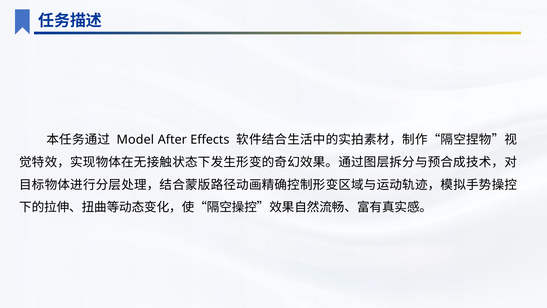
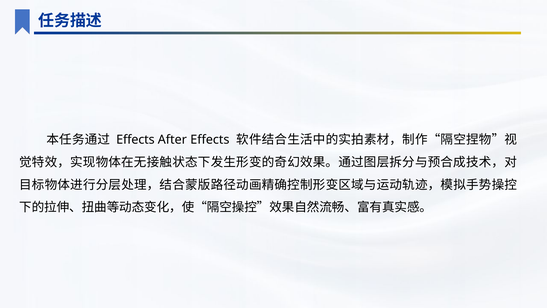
Model at (135, 140): Model -> Effects
